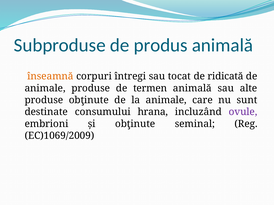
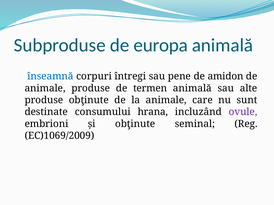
produs: produs -> europa
înseamnă colour: orange -> blue
tocat: tocat -> pene
ridicată: ridicată -> amidon
